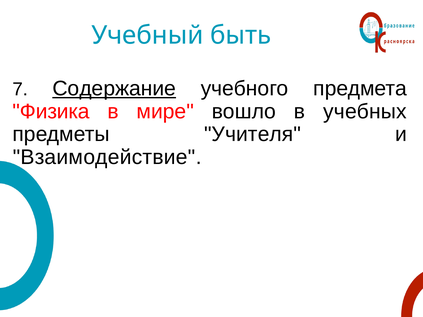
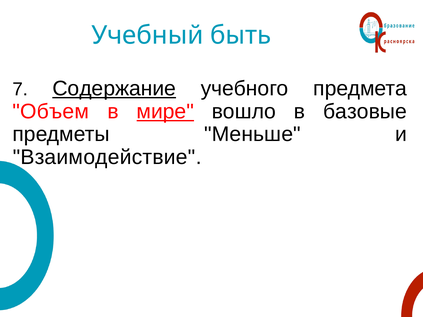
Физика: Физика -> Объем
мире underline: none -> present
учебных: учебных -> базовые
Учителя: Учителя -> Меньше
